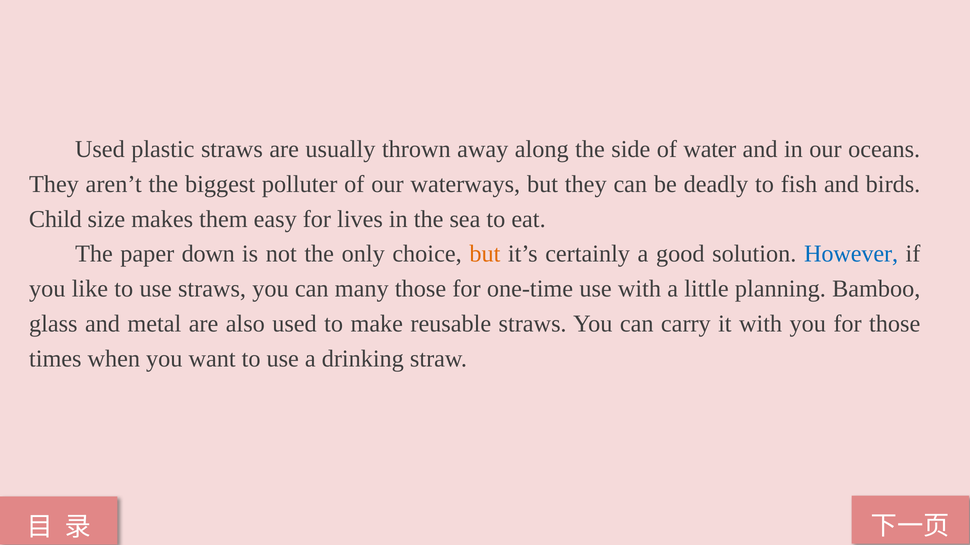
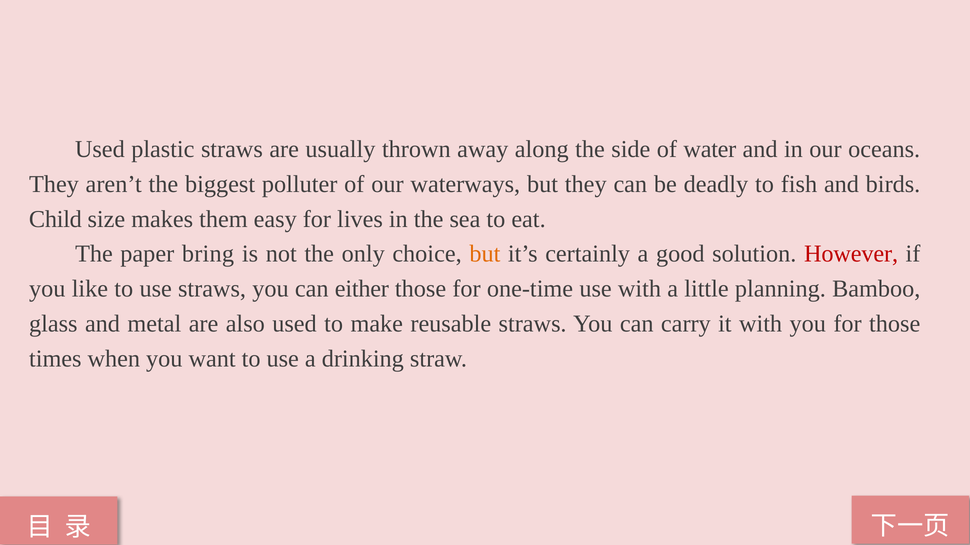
down: down -> bring
However colour: blue -> red
many: many -> either
